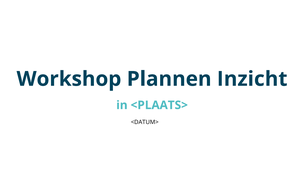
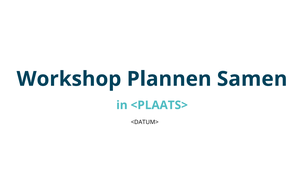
Inzicht: Inzicht -> Samen
